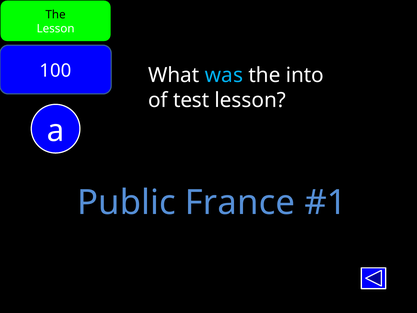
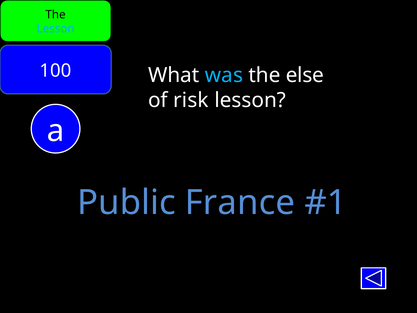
Lesson at (56, 29) colour: white -> light blue
into: into -> else
test: test -> risk
